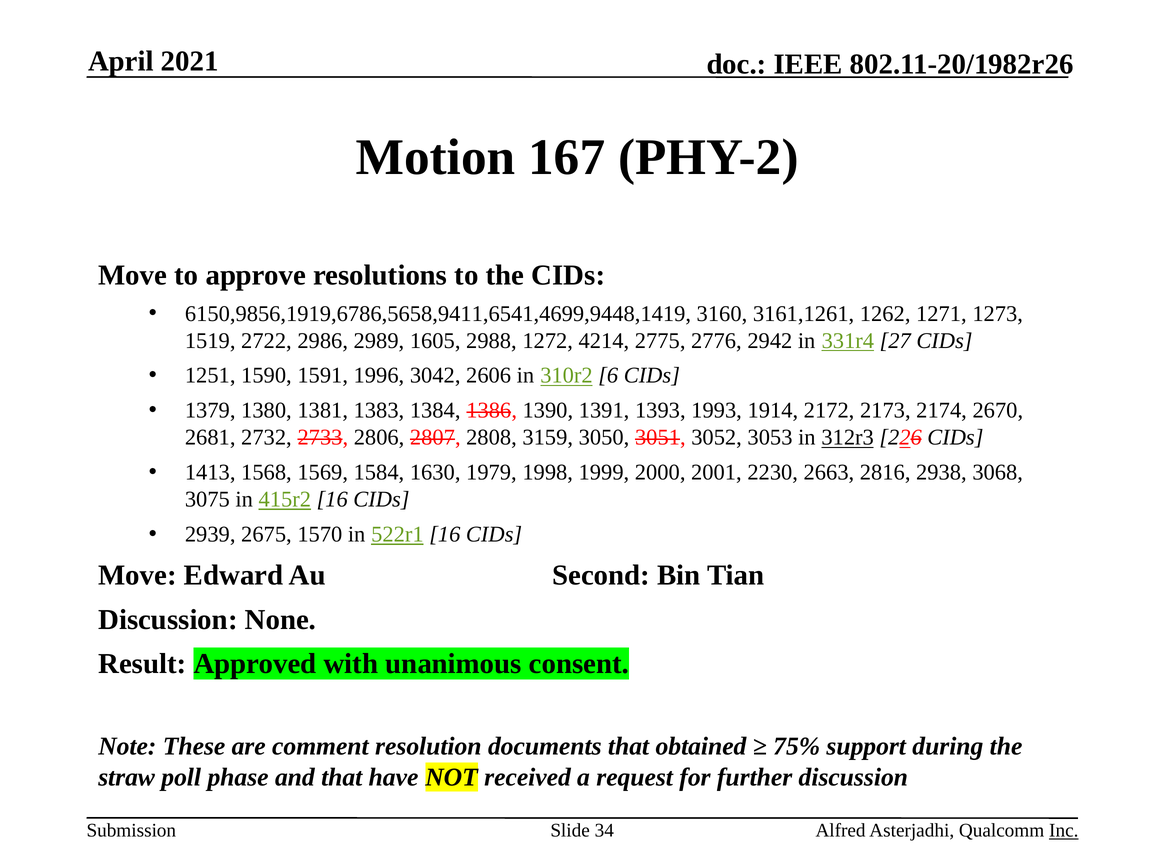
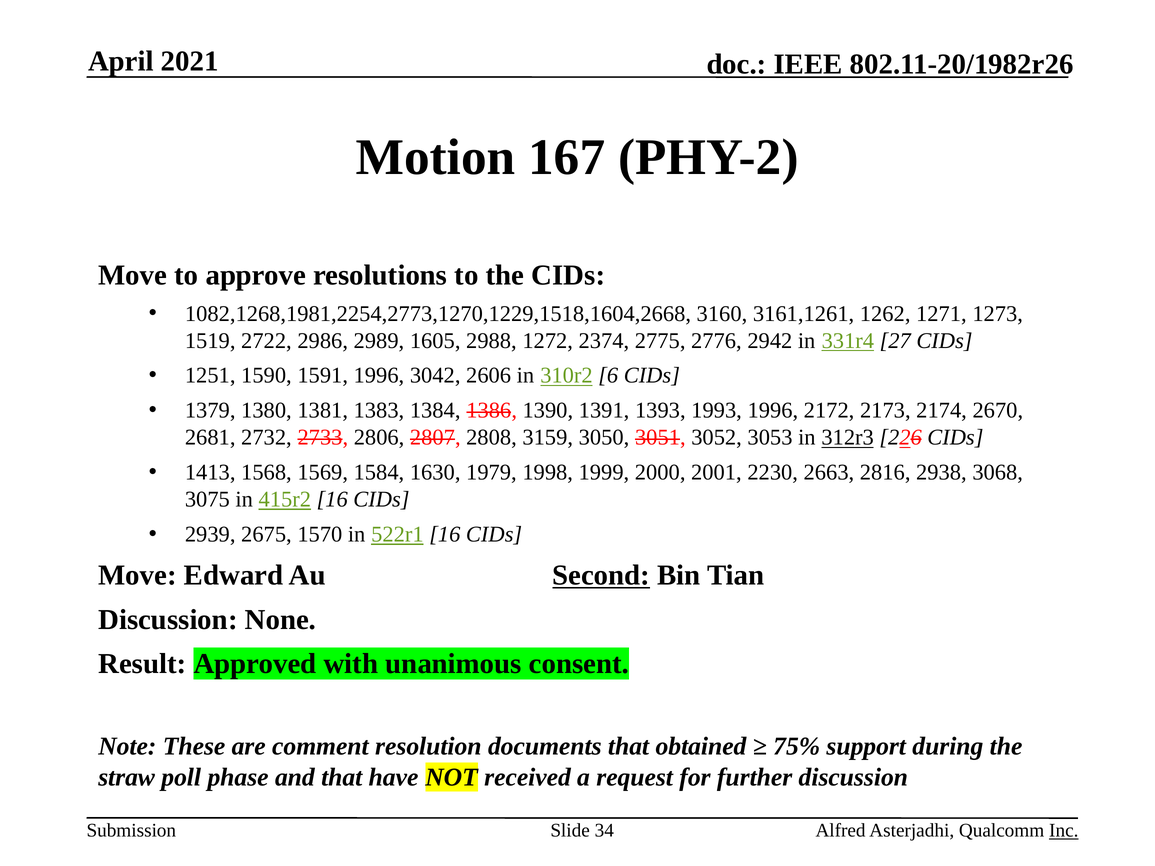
6150,9856,1919,6786,5658,9411,6541,4699,9448,1419: 6150,9856,1919,6786,5658,9411,6541,4699,9448,1419 -> 1082,1268,1981,2254,2773,1270,1229,1518,1604,2668
4214: 4214 -> 2374
1993 1914: 1914 -> 1996
Second underline: none -> present
